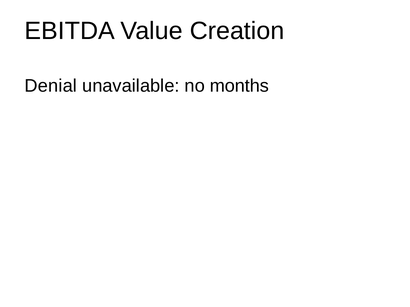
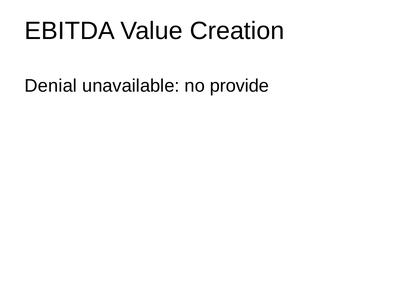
months: months -> provide
